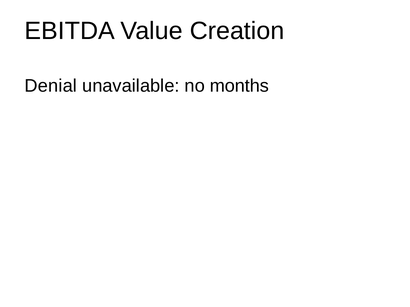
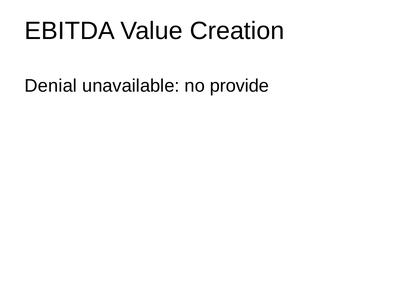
months: months -> provide
